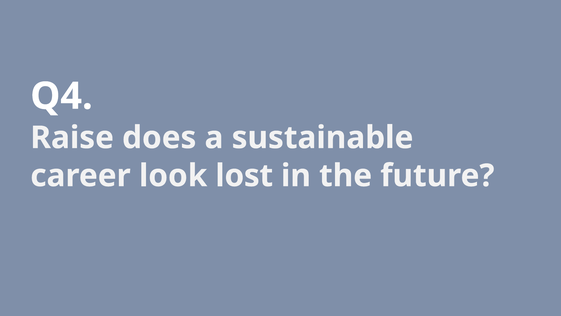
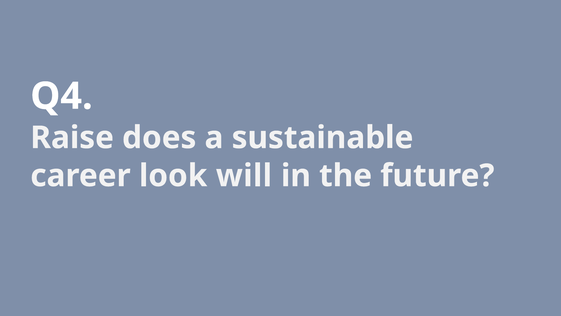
lost: lost -> will
